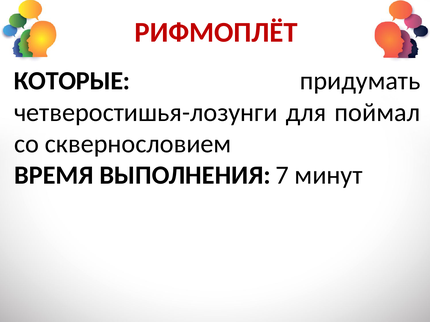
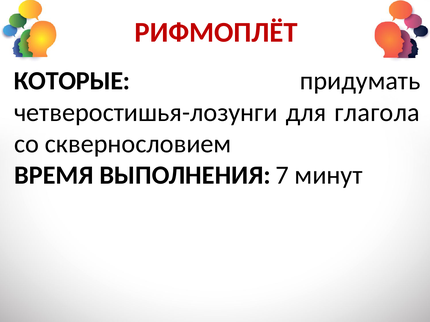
поймал: поймал -> глагола
